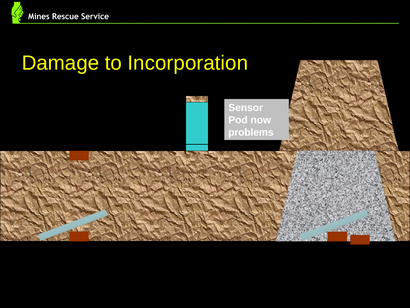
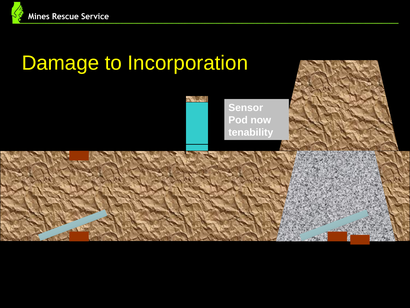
problems: problems -> tenability
